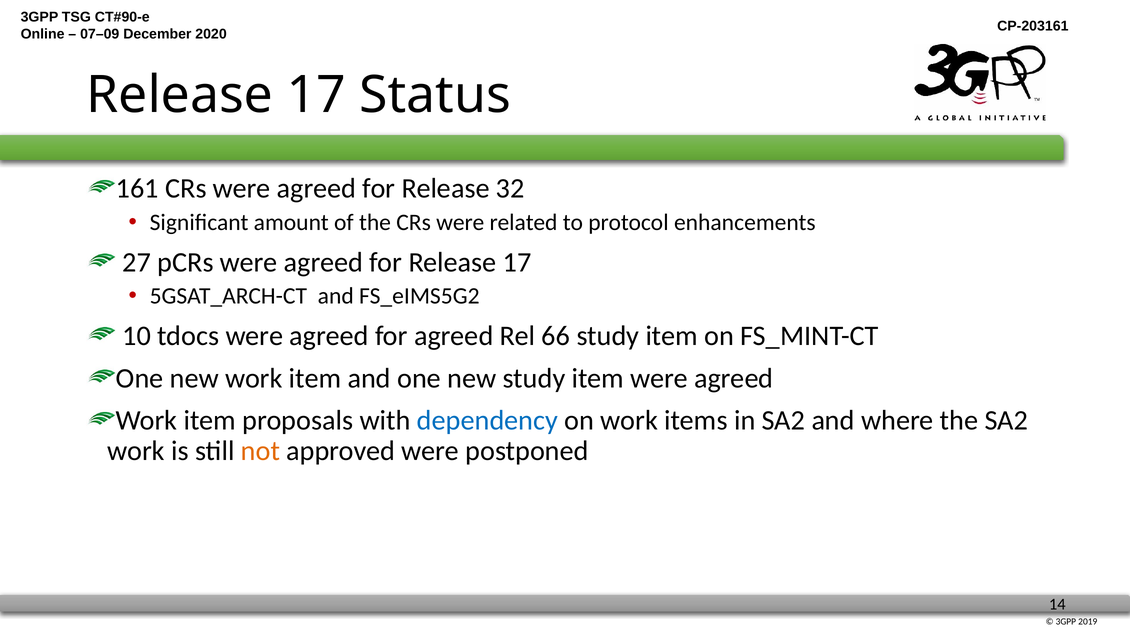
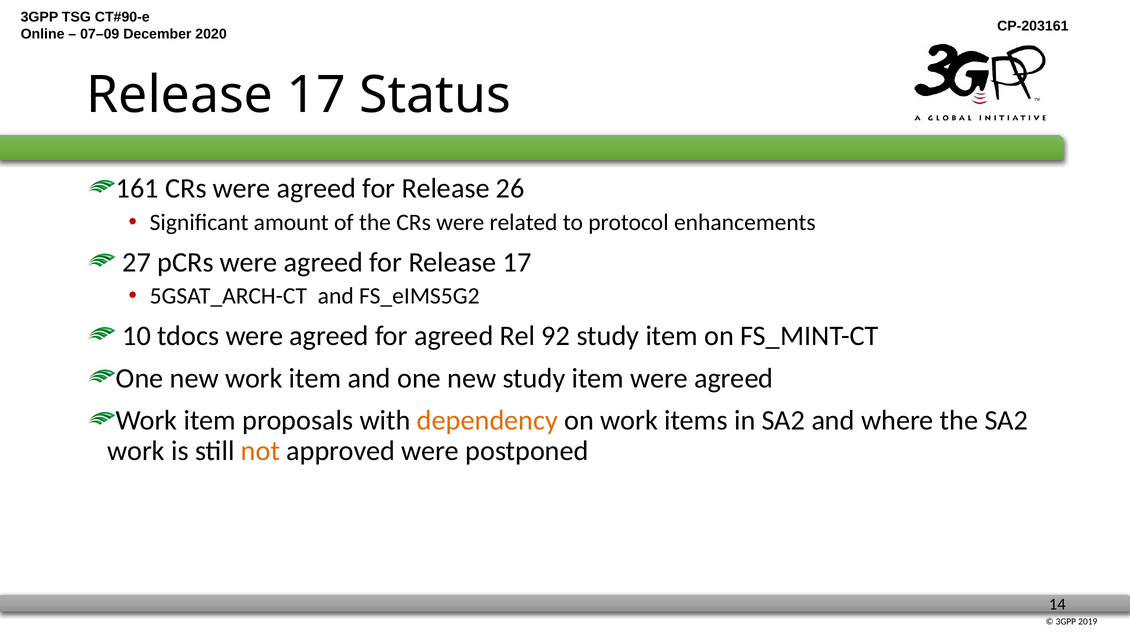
32: 32 -> 26
66: 66 -> 92
dependency colour: blue -> orange
